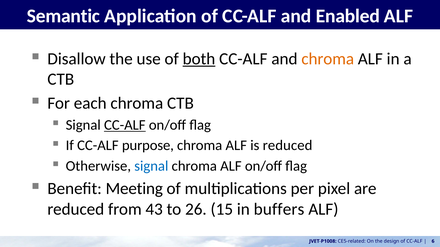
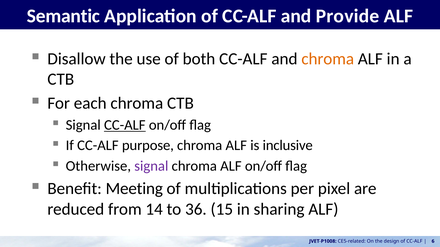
Enabled: Enabled -> Provide
both underline: present -> none
is reduced: reduced -> inclusive
signal at (151, 166) colour: blue -> purple
43: 43 -> 14
26: 26 -> 36
buffers: buffers -> sharing
